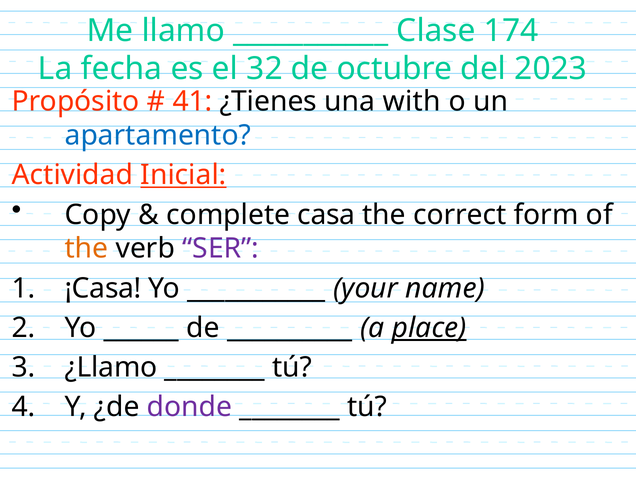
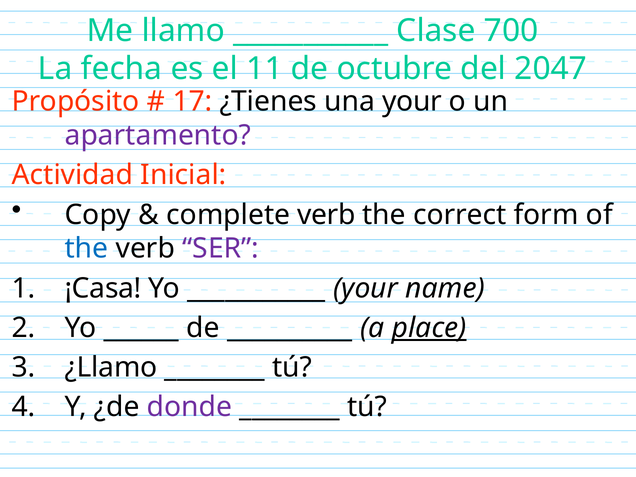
174: 174 -> 700
32: 32 -> 11
2023: 2023 -> 2047
41: 41 -> 17
una with: with -> your
apartamento colour: blue -> purple
Inicial underline: present -> none
complete casa: casa -> verb
the at (86, 249) colour: orange -> blue
